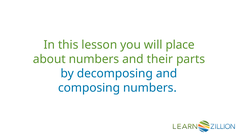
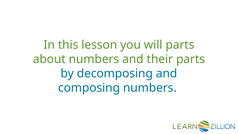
will place: place -> parts
